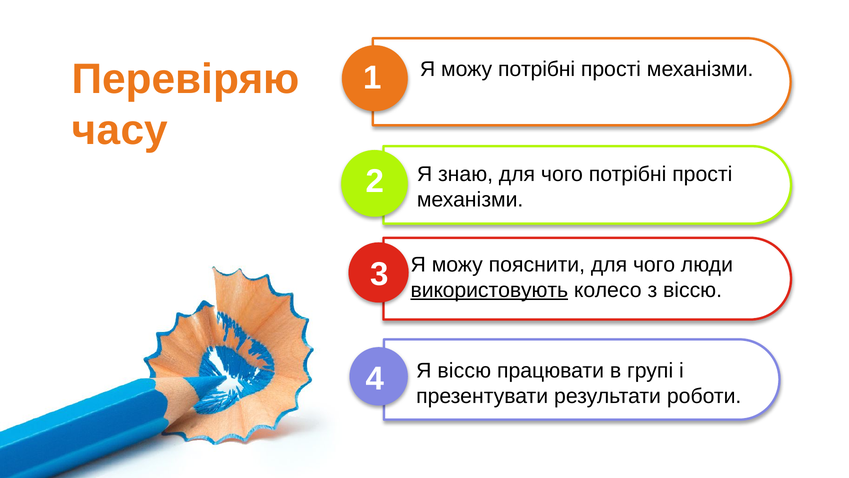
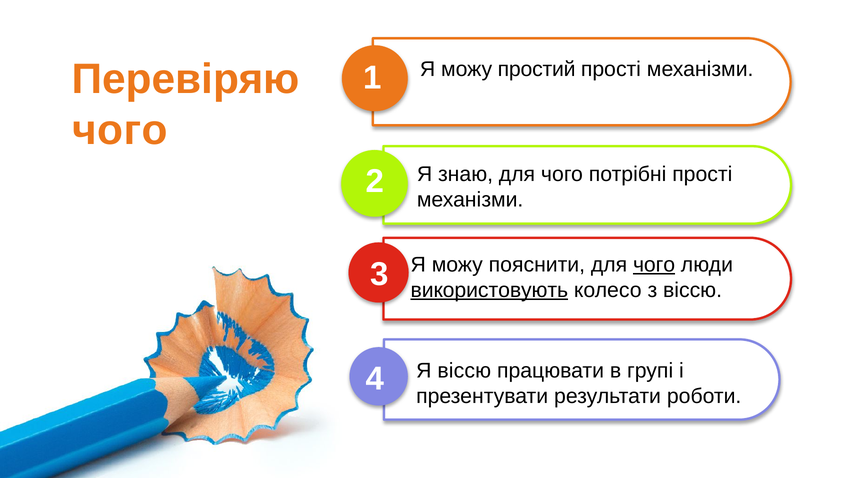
можу потрібні: потрібні -> простий
часу at (120, 130): часу -> чого
чого at (654, 265) underline: none -> present
